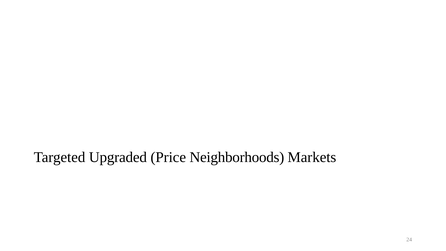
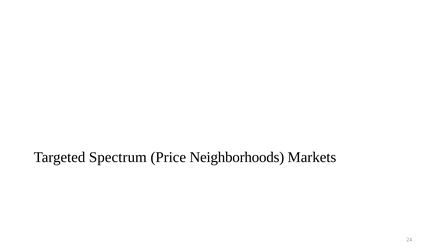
Upgraded: Upgraded -> Spectrum
